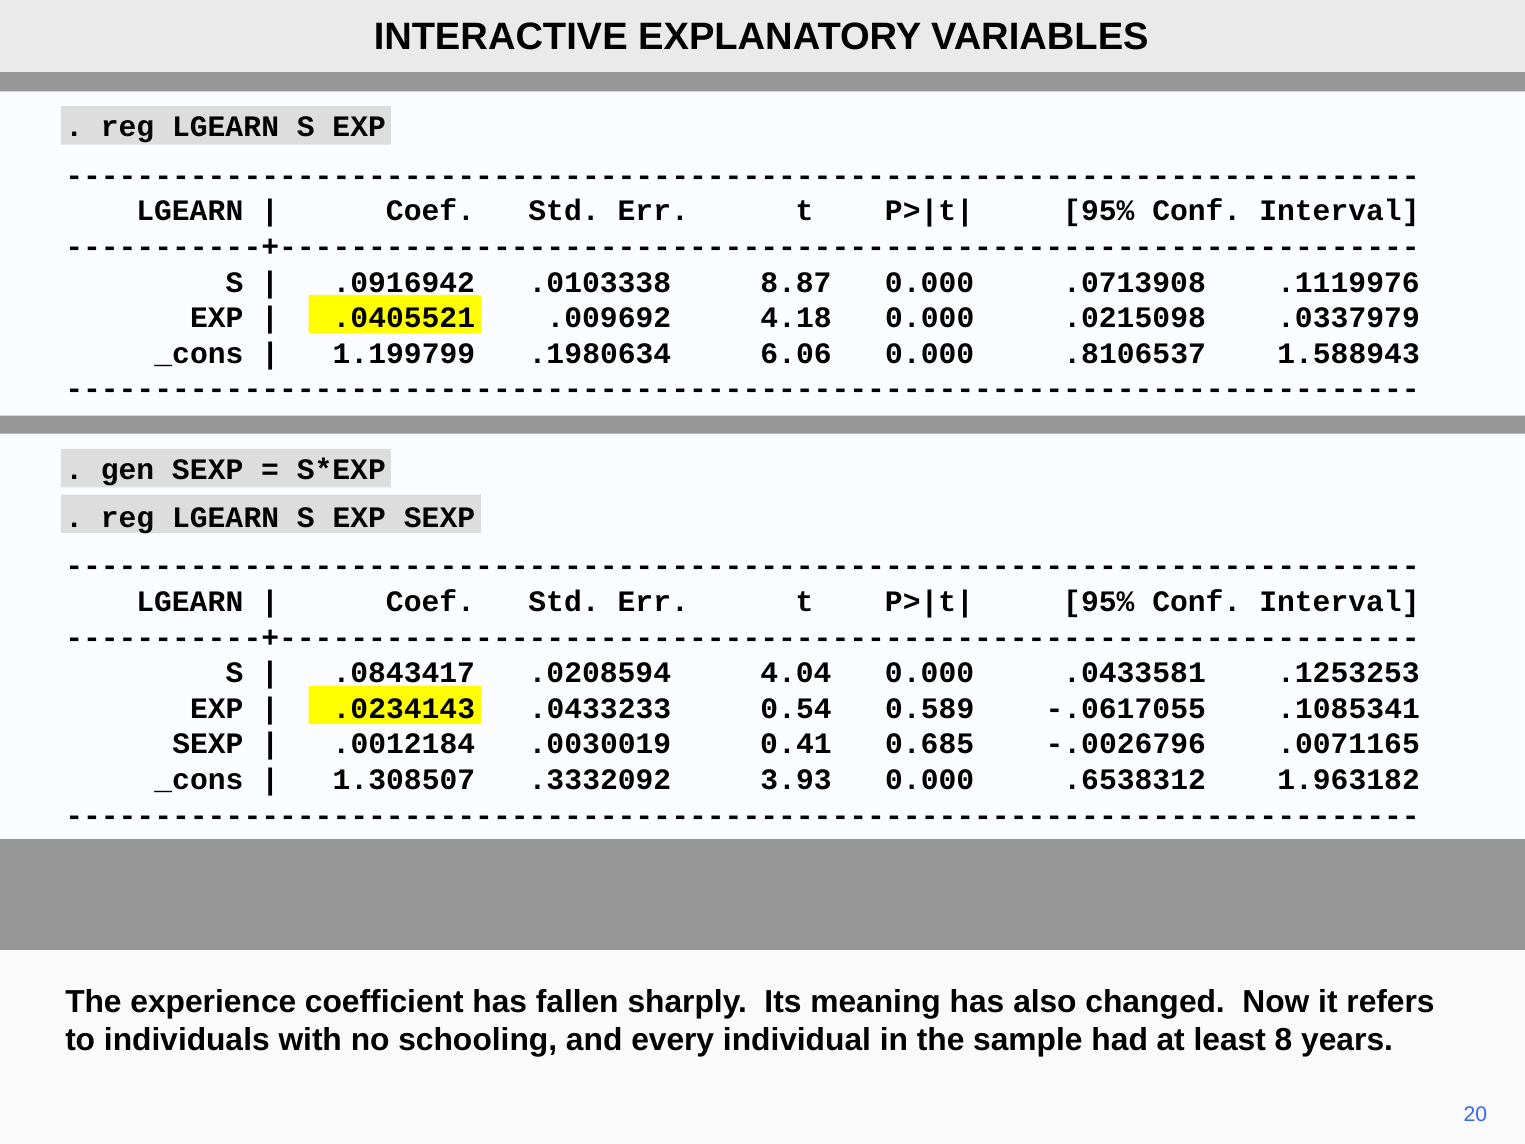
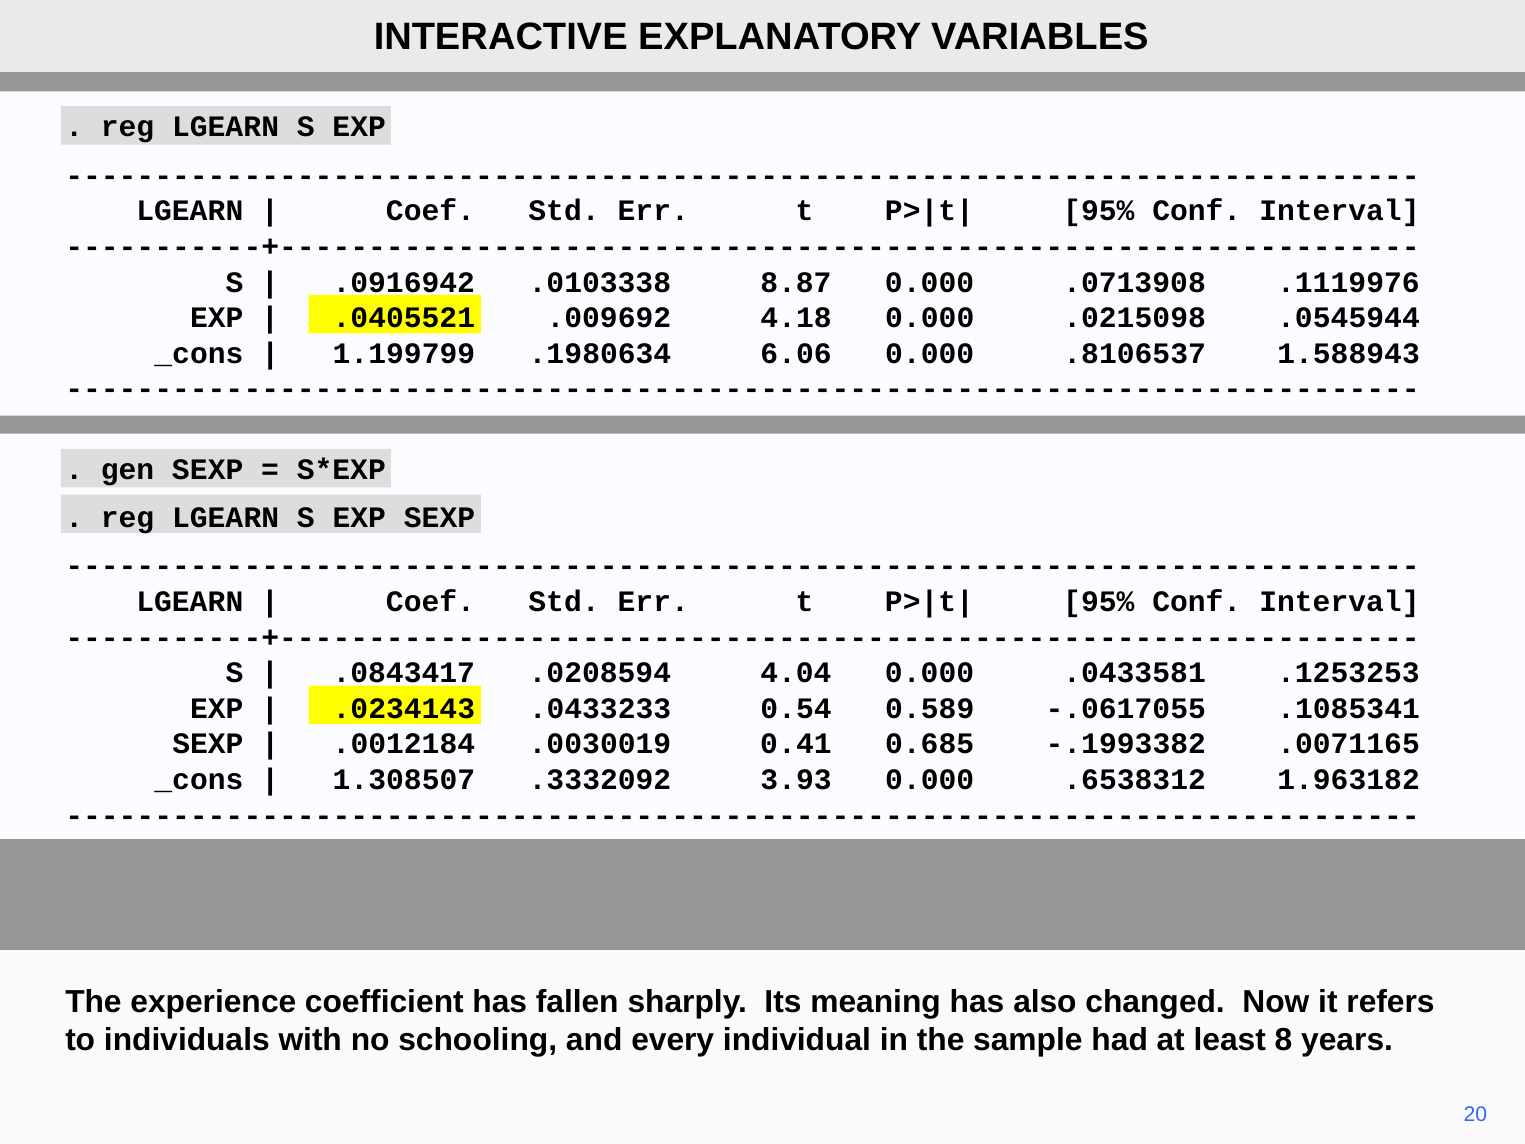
.0337979: .0337979 -> .0545944
-.0026796: -.0026796 -> -.1993382
